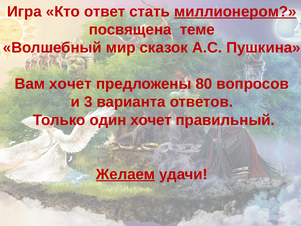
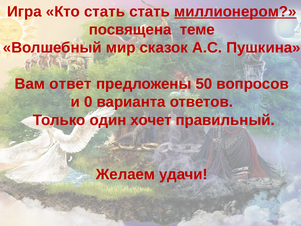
Кто ответ: ответ -> стать
Вам хочет: хочет -> ответ
80: 80 -> 50
3: 3 -> 0
Желаем underline: present -> none
